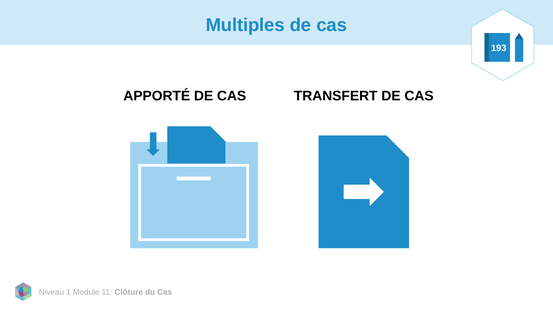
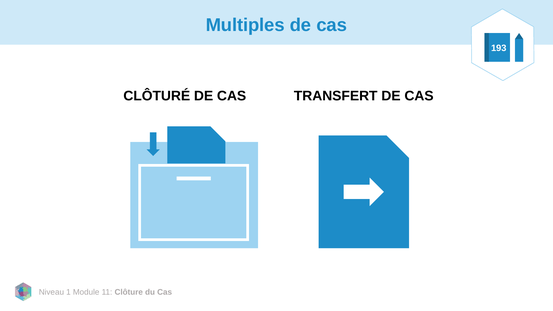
APPORTÉ: APPORTÉ -> CLÔTURÉ
